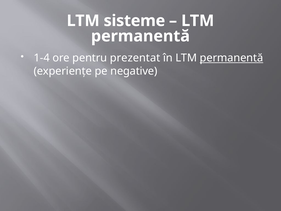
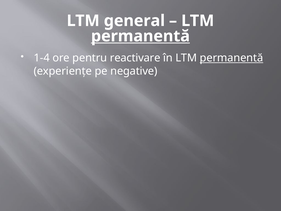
sisteme: sisteme -> general
permanentă at (140, 36) underline: none -> present
prezentat: prezentat -> reactivare
